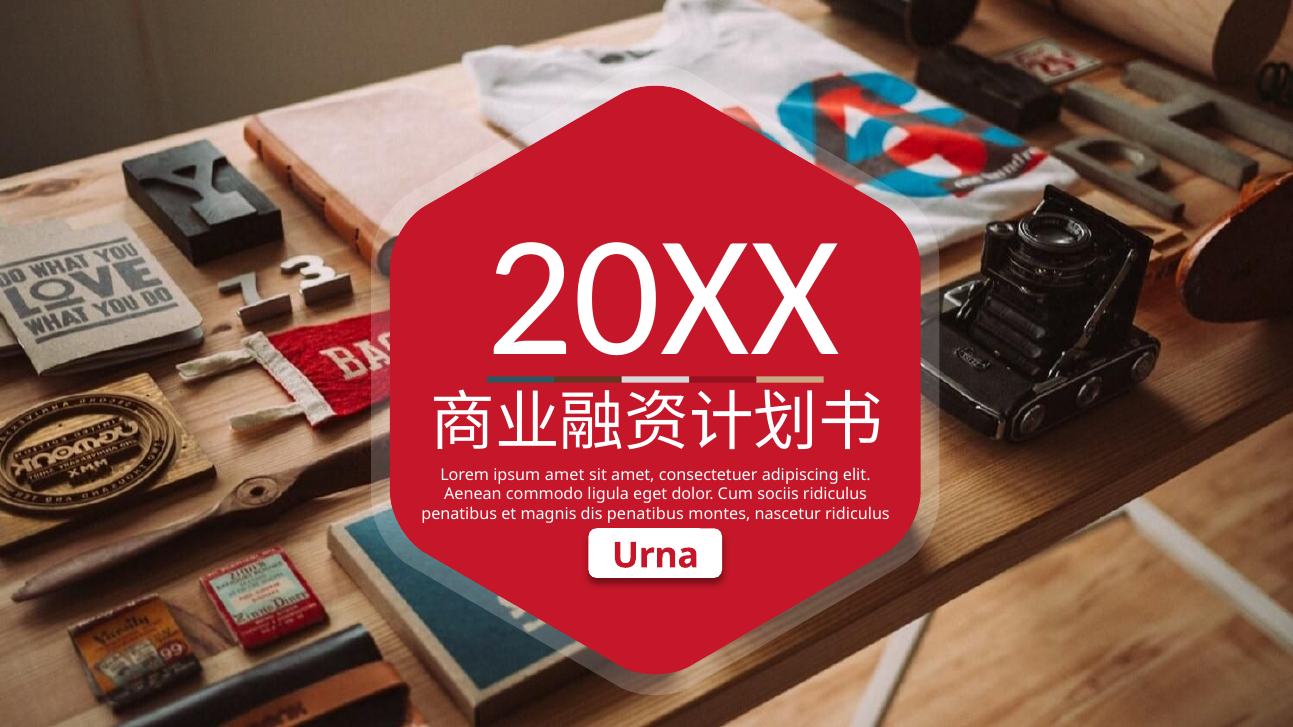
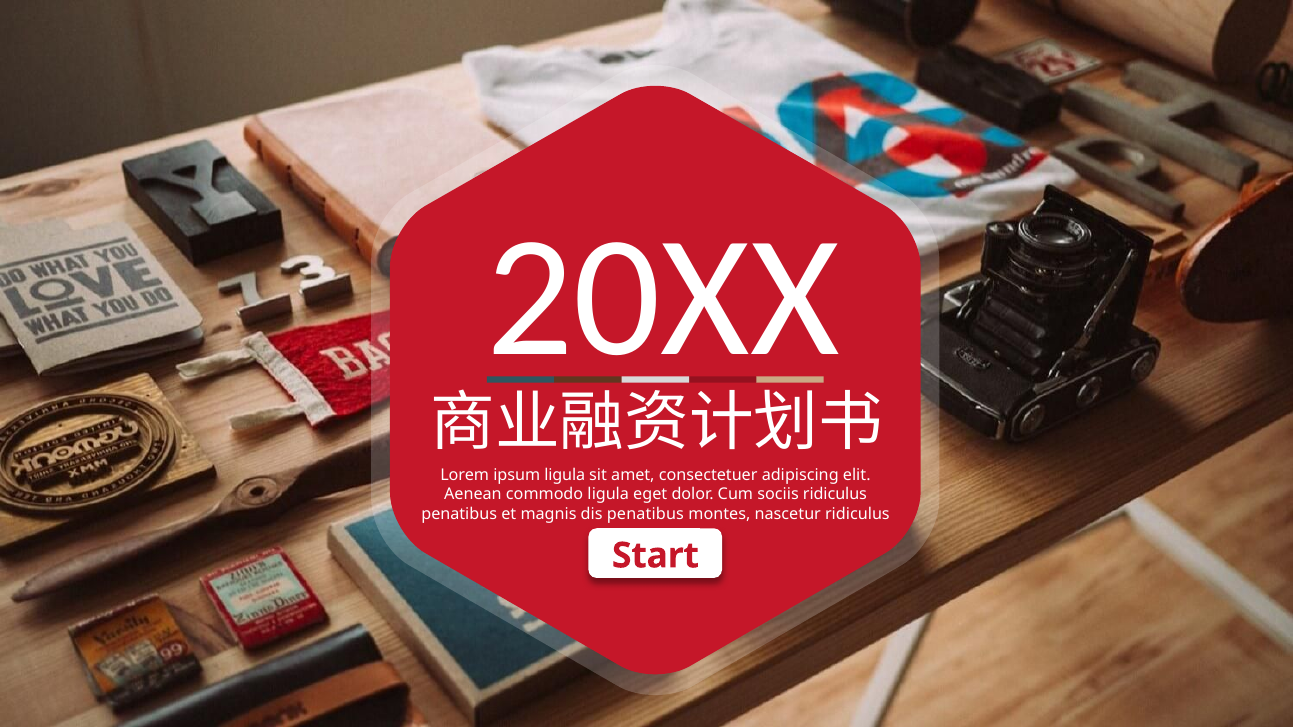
ipsum amet: amet -> ligula
Urna: Urna -> Start
